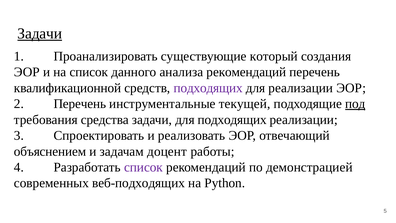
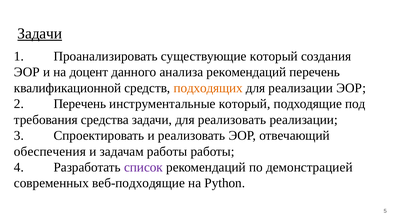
на список: список -> доцент
подходящих at (208, 88) colour: purple -> orange
инструментальные текущей: текущей -> который
под underline: present -> none
для подходящих: подходящих -> реализовать
объяснением: объяснением -> обеспечения
задачам доцент: доцент -> работы
веб-подходящих: веб-подходящих -> веб-подходящие
